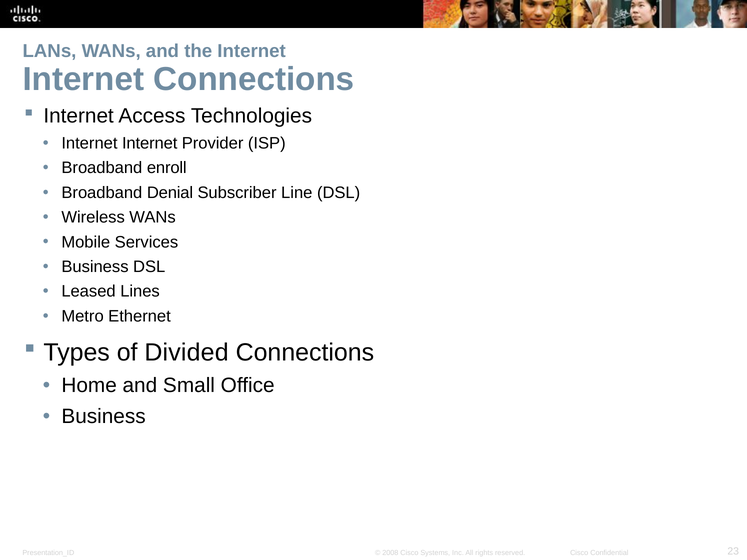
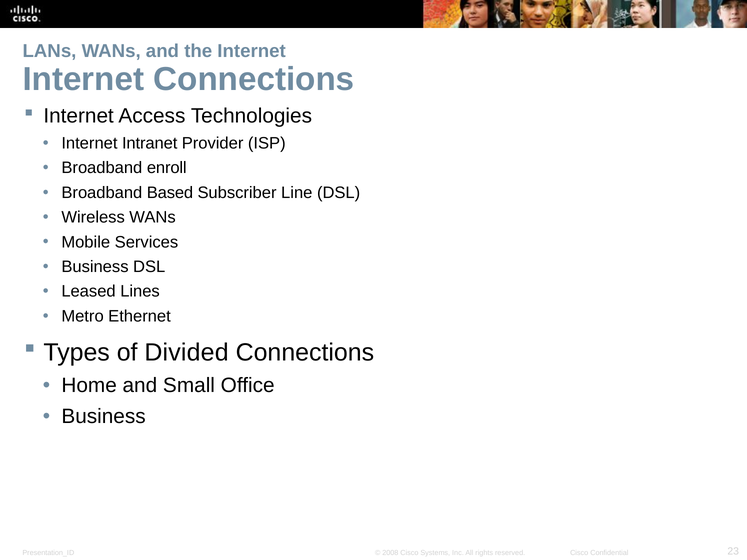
Internet at (150, 143): Internet -> Intranet
Denial: Denial -> Based
